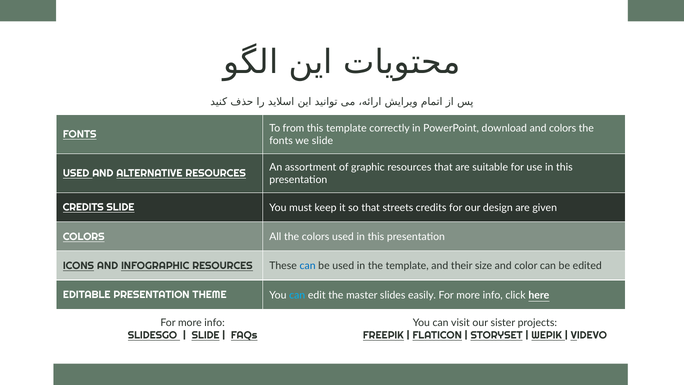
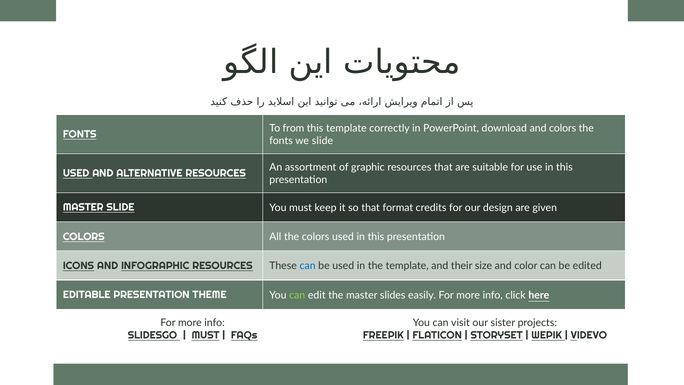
CREDITS at (83, 207): CREDITS -> MASTER
streets: streets -> format
can at (297, 295) colour: light blue -> light green
SLIDE at (206, 335): SLIDE -> MUST
